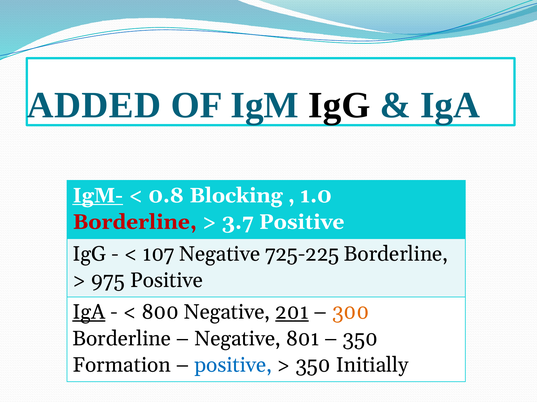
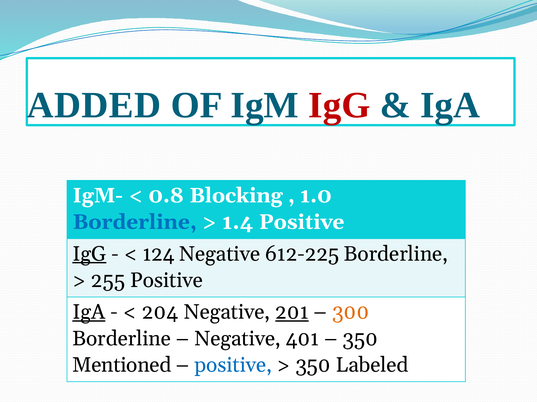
IgG at (339, 106) colour: black -> red
IgM- underline: present -> none
Borderline at (135, 222) colour: red -> blue
3.7: 3.7 -> 1.4
IgG at (89, 254) underline: none -> present
107: 107 -> 124
725-225: 725-225 -> 612-225
975: 975 -> 255
800: 800 -> 204
801: 801 -> 401
Formation: Formation -> Mentioned
Initially: Initially -> Labeled
